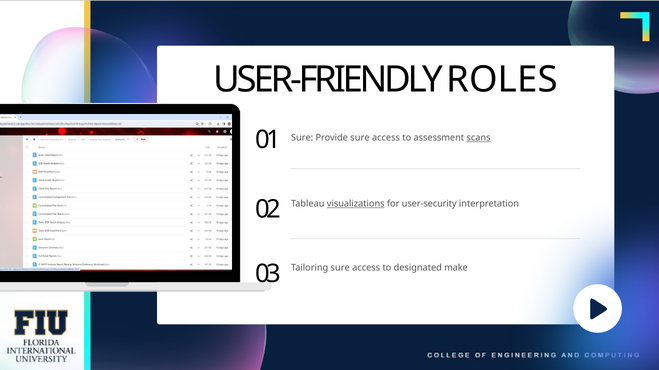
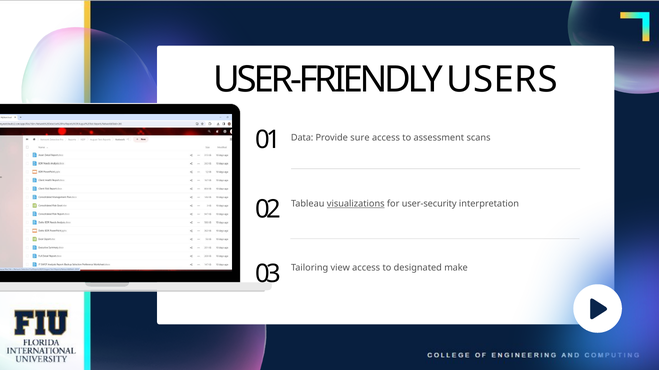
ROLES: ROLES -> USERS
Sure at (302, 138): Sure -> Data
scans underline: present -> none
Tailoring sure: sure -> view
